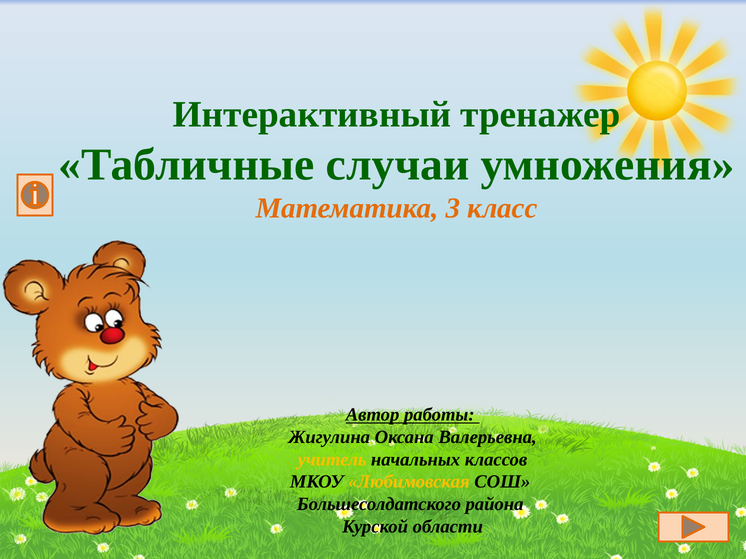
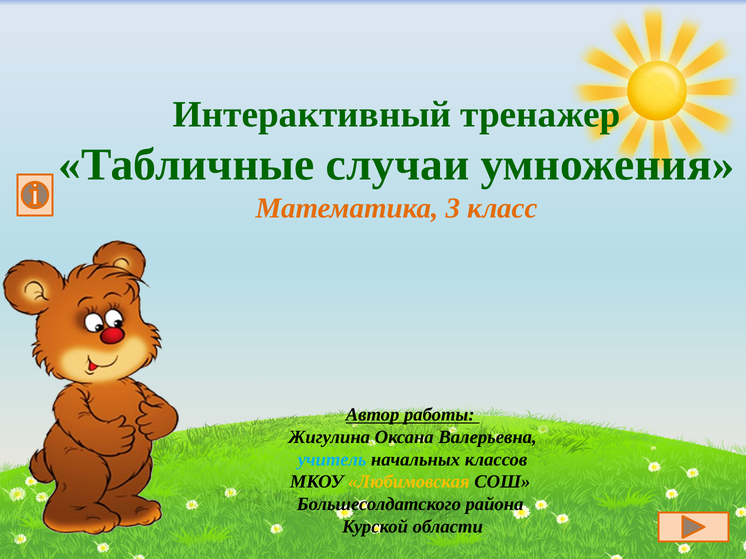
учитель colour: yellow -> light blue
